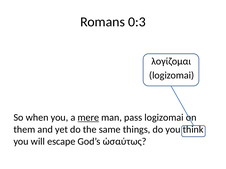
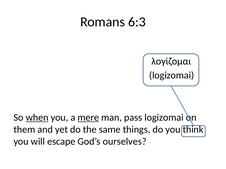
0:3: 0:3 -> 6:3
when underline: none -> present
ὡσαύτως: ὡσαύτως -> ourselves
